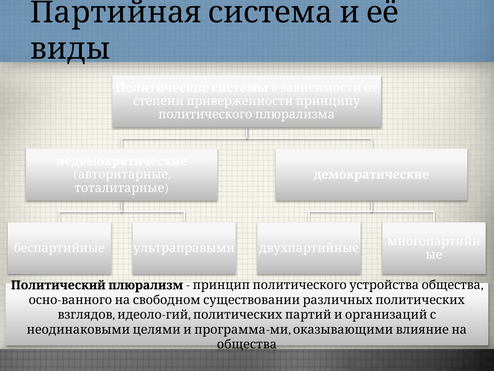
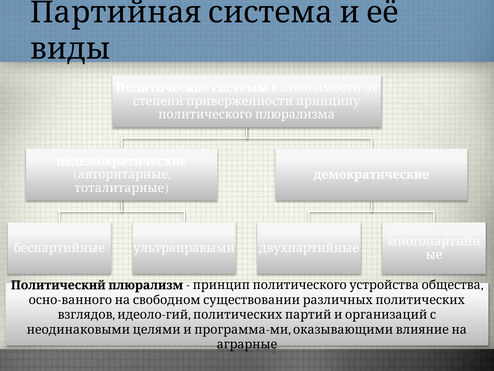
общества: общества -> аграрные
